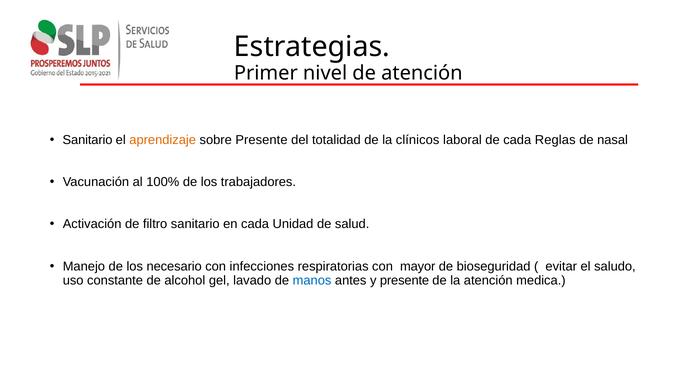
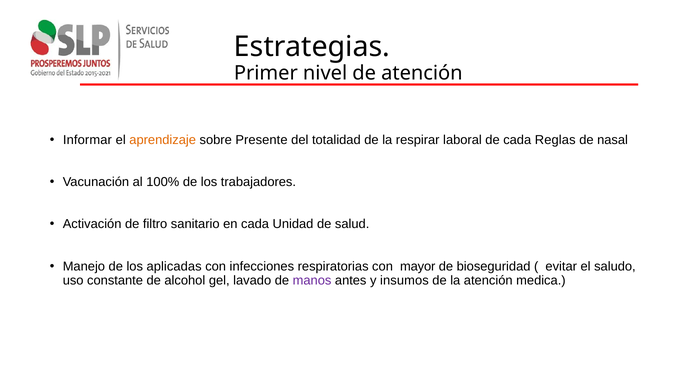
Sanitario at (88, 140): Sanitario -> Informar
clínicos: clínicos -> respirar
necesario: necesario -> aplicadas
manos colour: blue -> purple
y presente: presente -> insumos
